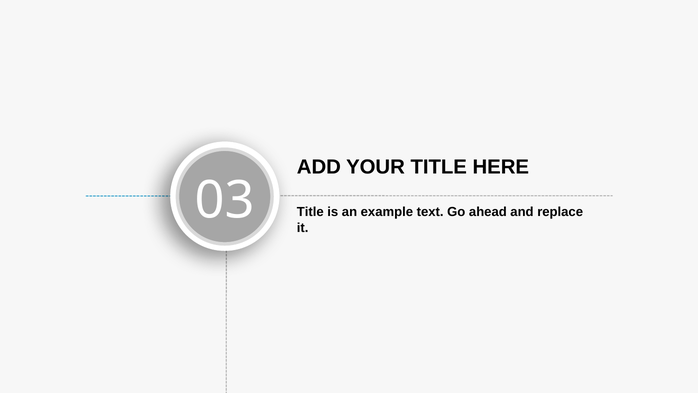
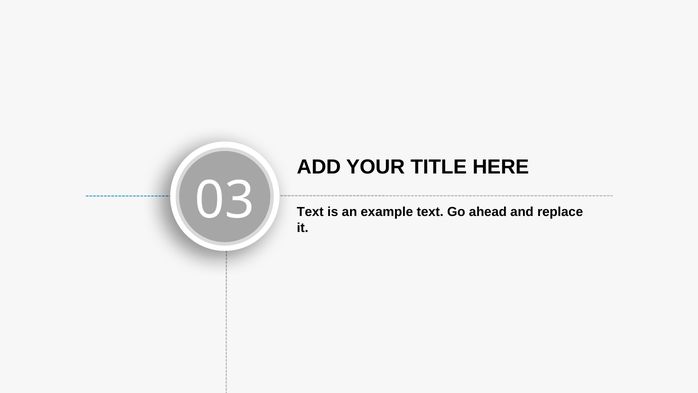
Title at (310, 212): Title -> Text
